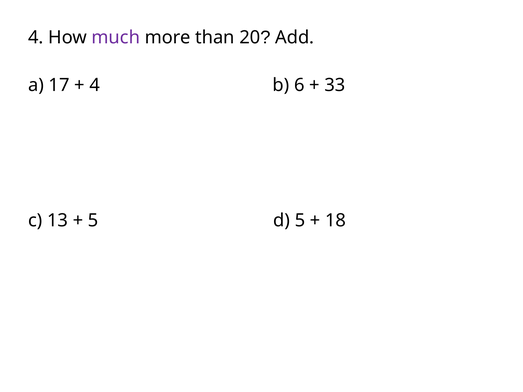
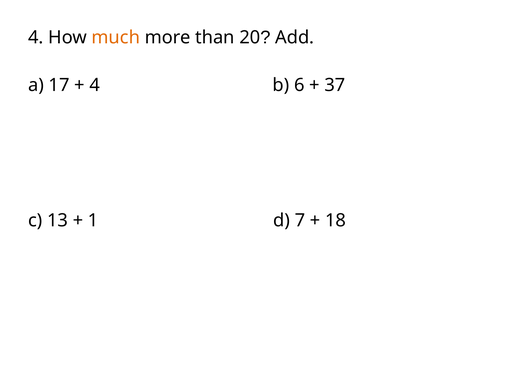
much colour: purple -> orange
33: 33 -> 37
5 at (93, 221): 5 -> 1
d 5: 5 -> 7
